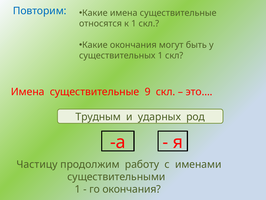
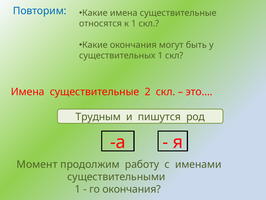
9: 9 -> 2
ударных: ударных -> пишутся
Частицу: Частицу -> Момент
